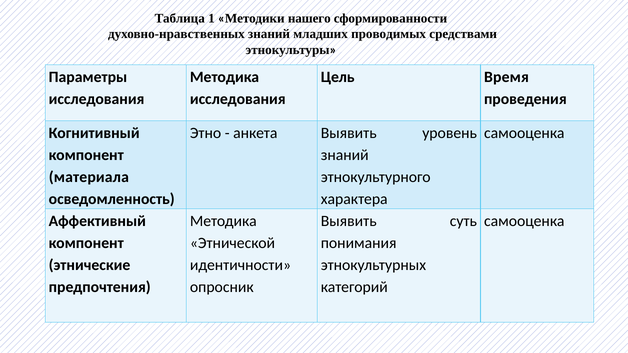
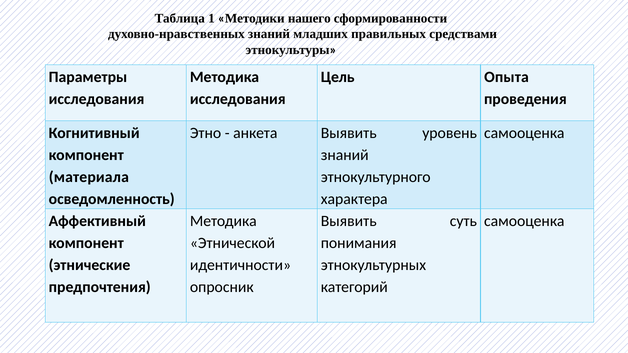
проводимых: проводимых -> правильных
Время: Время -> Опыта
